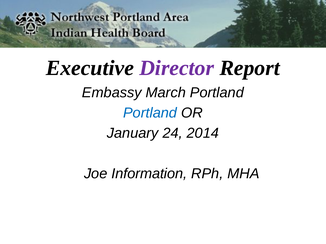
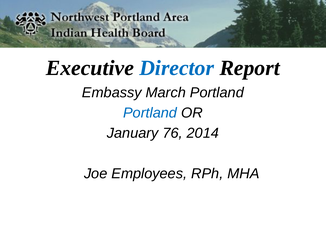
Director colour: purple -> blue
24: 24 -> 76
Information: Information -> Employees
